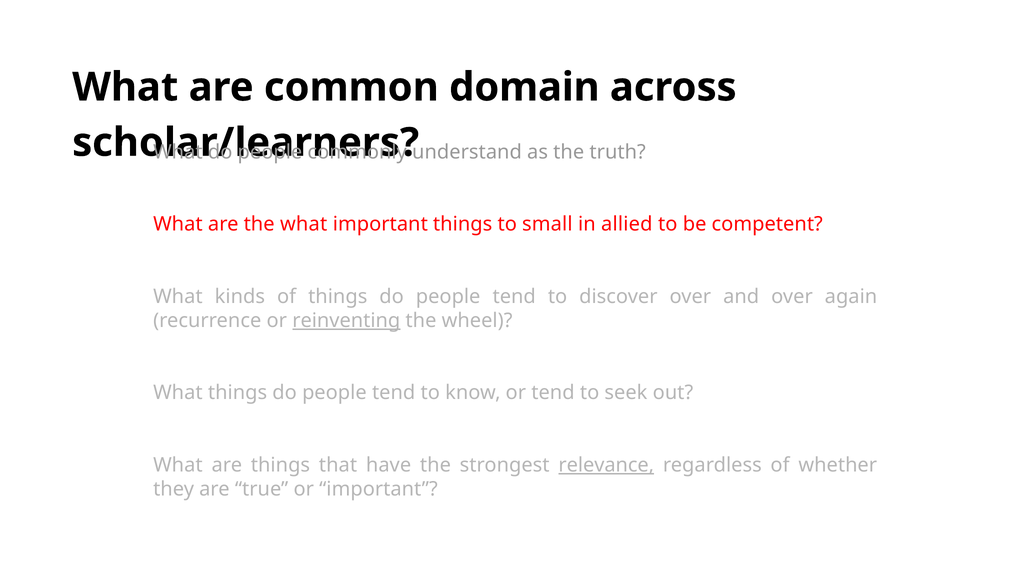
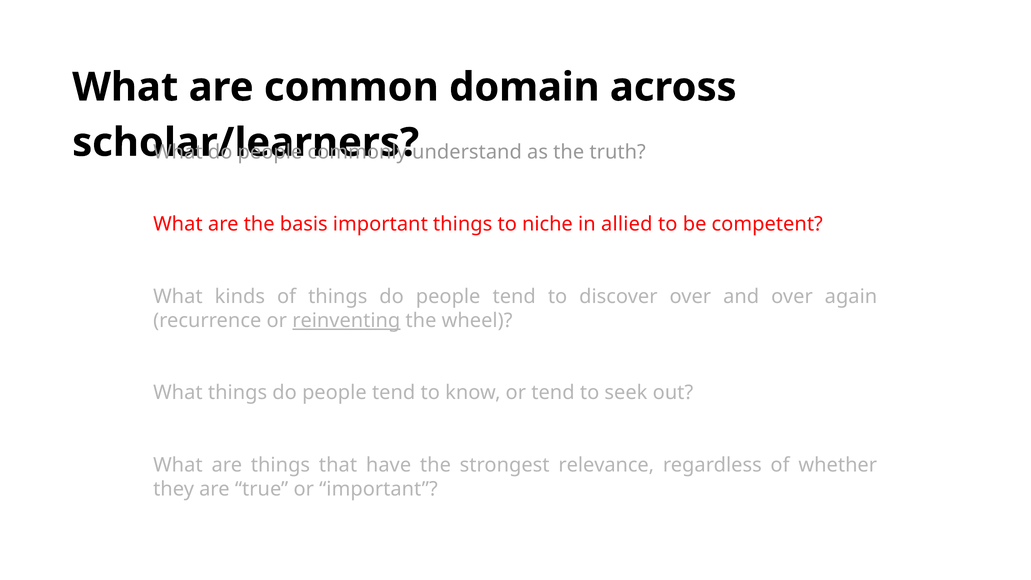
the what: what -> basis
small: small -> niche
relevance underline: present -> none
